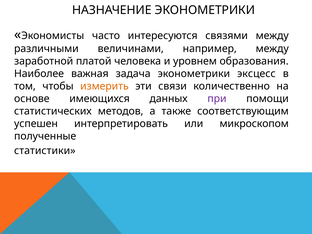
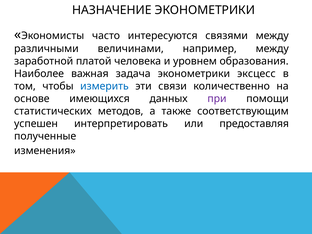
измерить colour: orange -> blue
микроскопом: микроскопом -> предоставляя
статистики: статистики -> изменения
